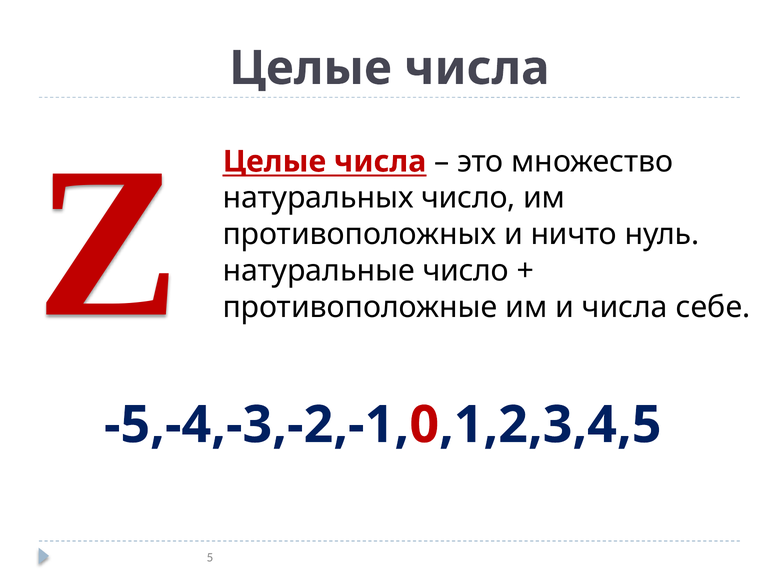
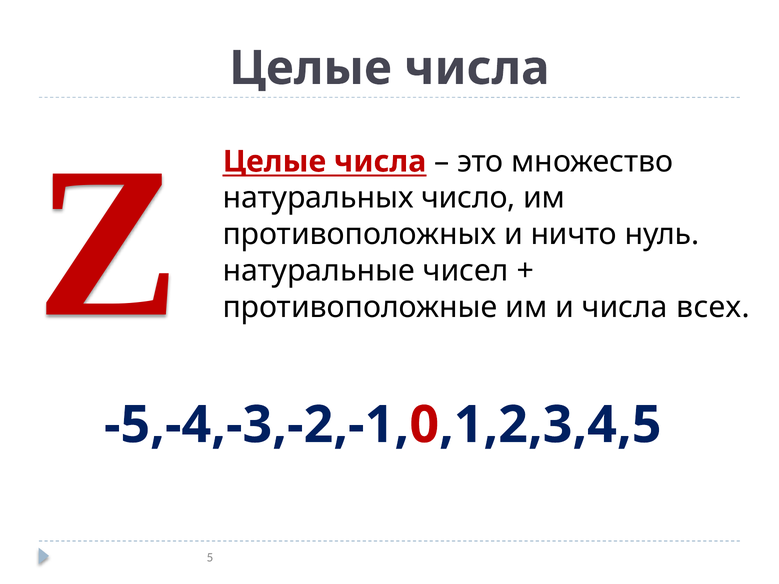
натуральные число: число -> чисел
себе: себе -> всех
